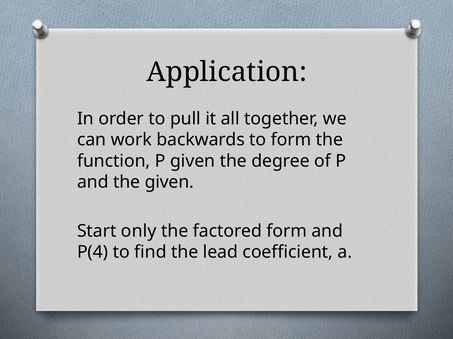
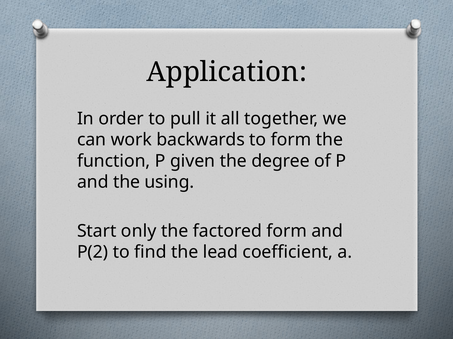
the given: given -> using
P(4: P(4 -> P(2
